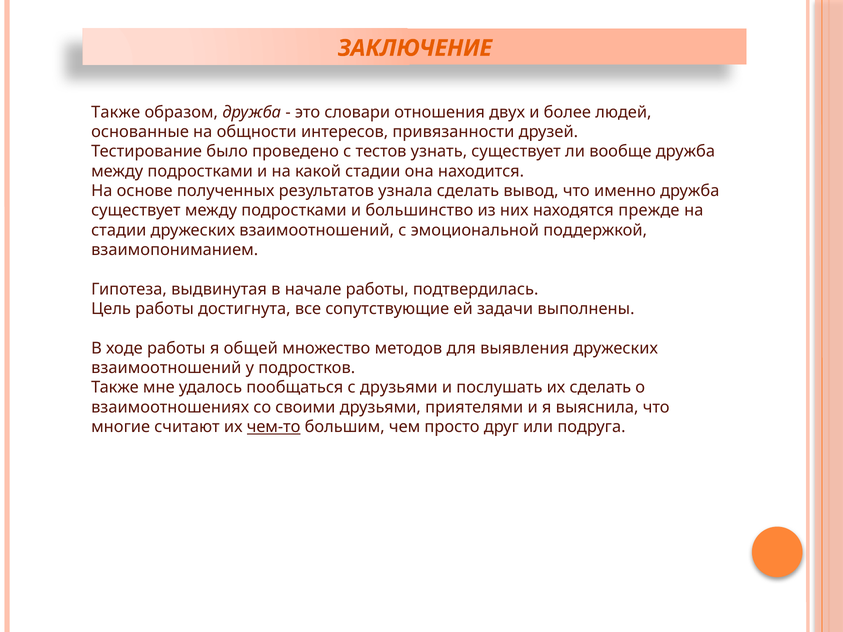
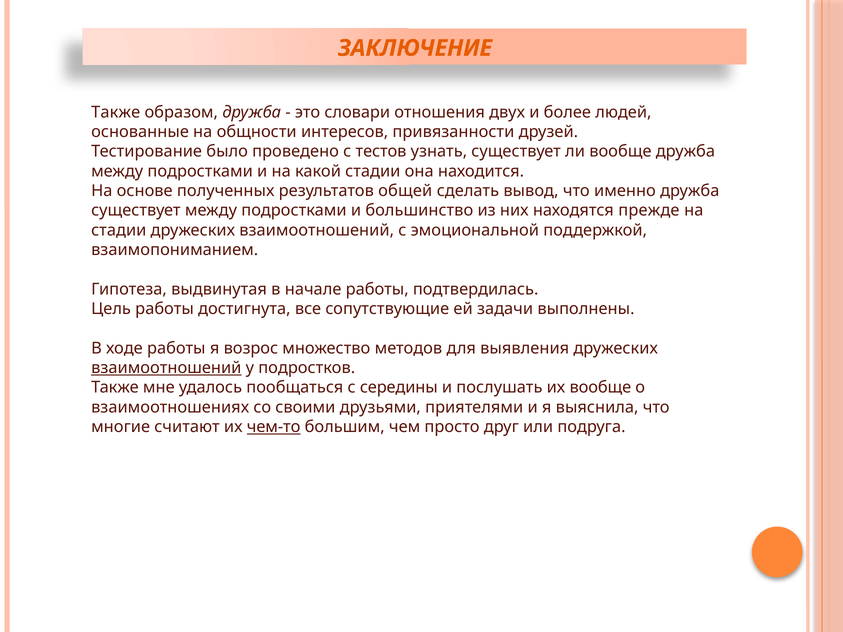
узнала: узнала -> общей
общей: общей -> возрос
взаимоотношений at (166, 368) underline: none -> present
с друзьями: друзьями -> середины
их сделать: сделать -> вообще
